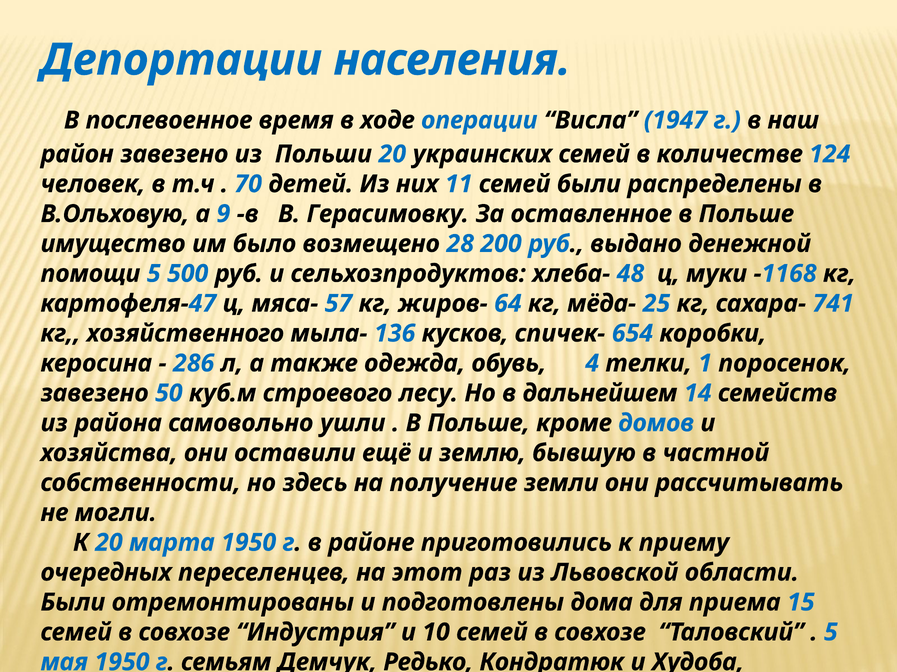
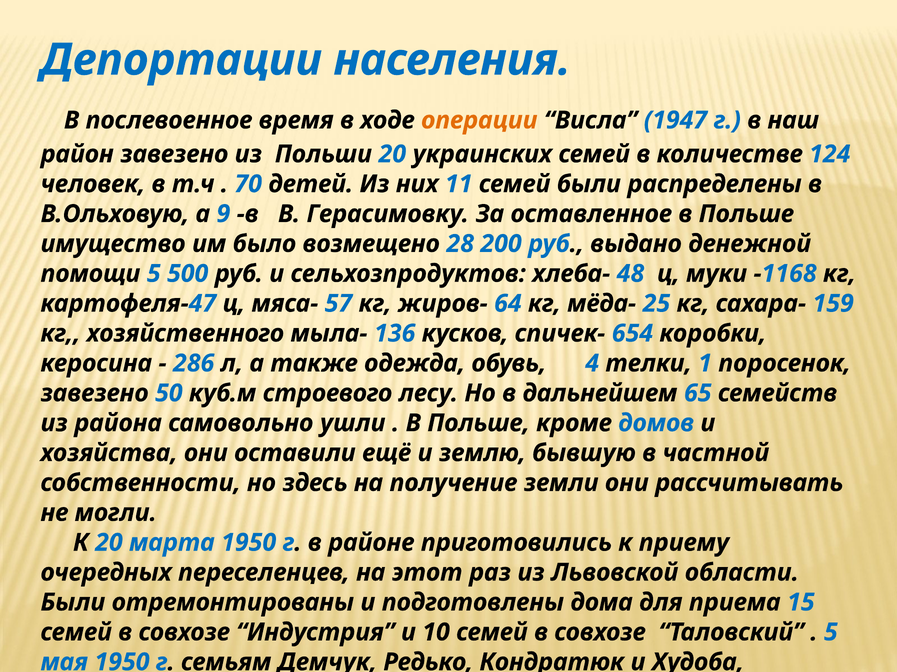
операции colour: blue -> orange
741: 741 -> 159
14: 14 -> 65
